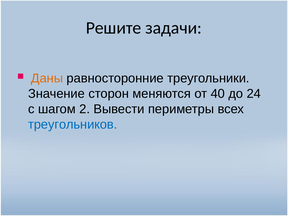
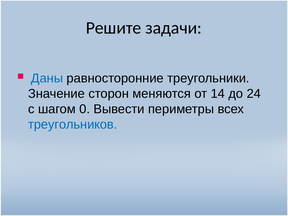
Даны colour: orange -> blue
40: 40 -> 14
2: 2 -> 0
